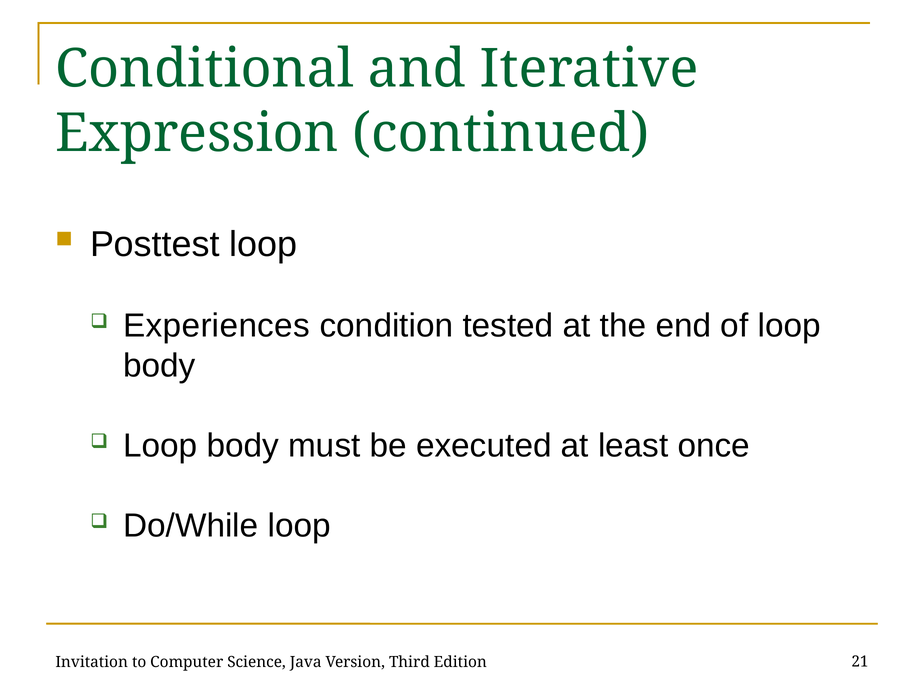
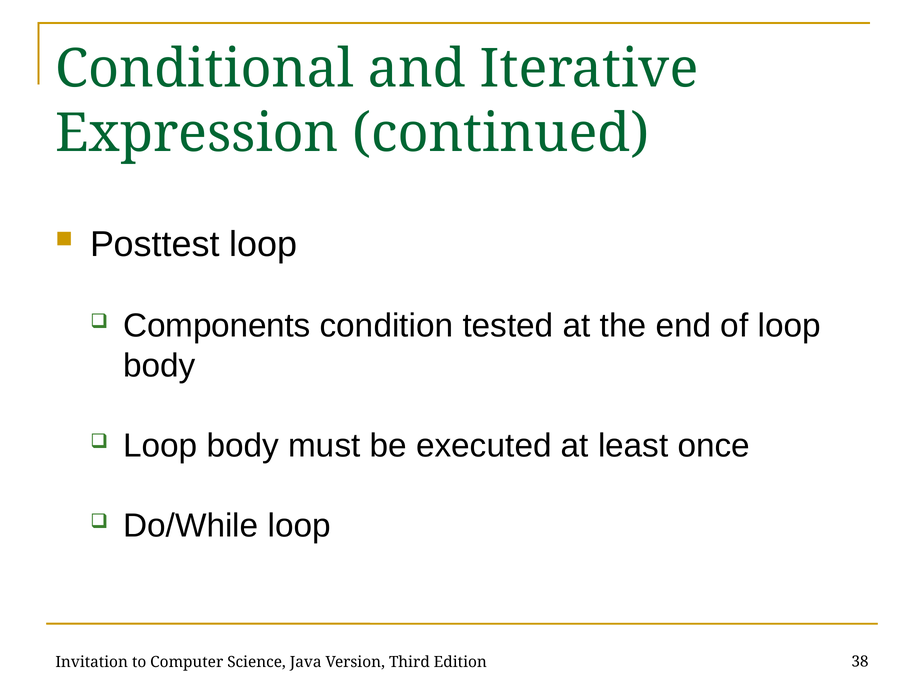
Experiences: Experiences -> Components
21: 21 -> 38
